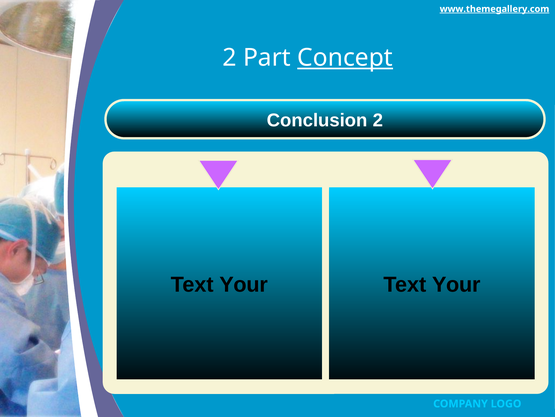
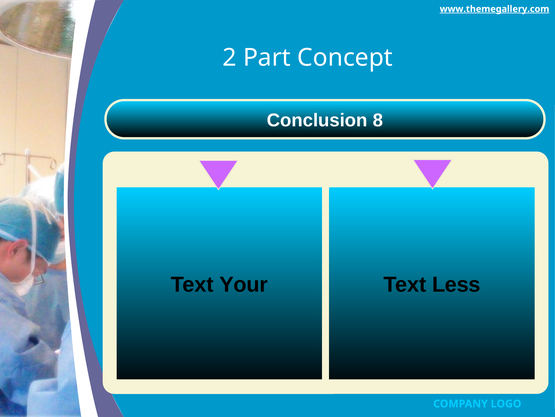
Concept underline: present -> none
Conclusion 2: 2 -> 8
Your at (456, 284): Your -> Less
